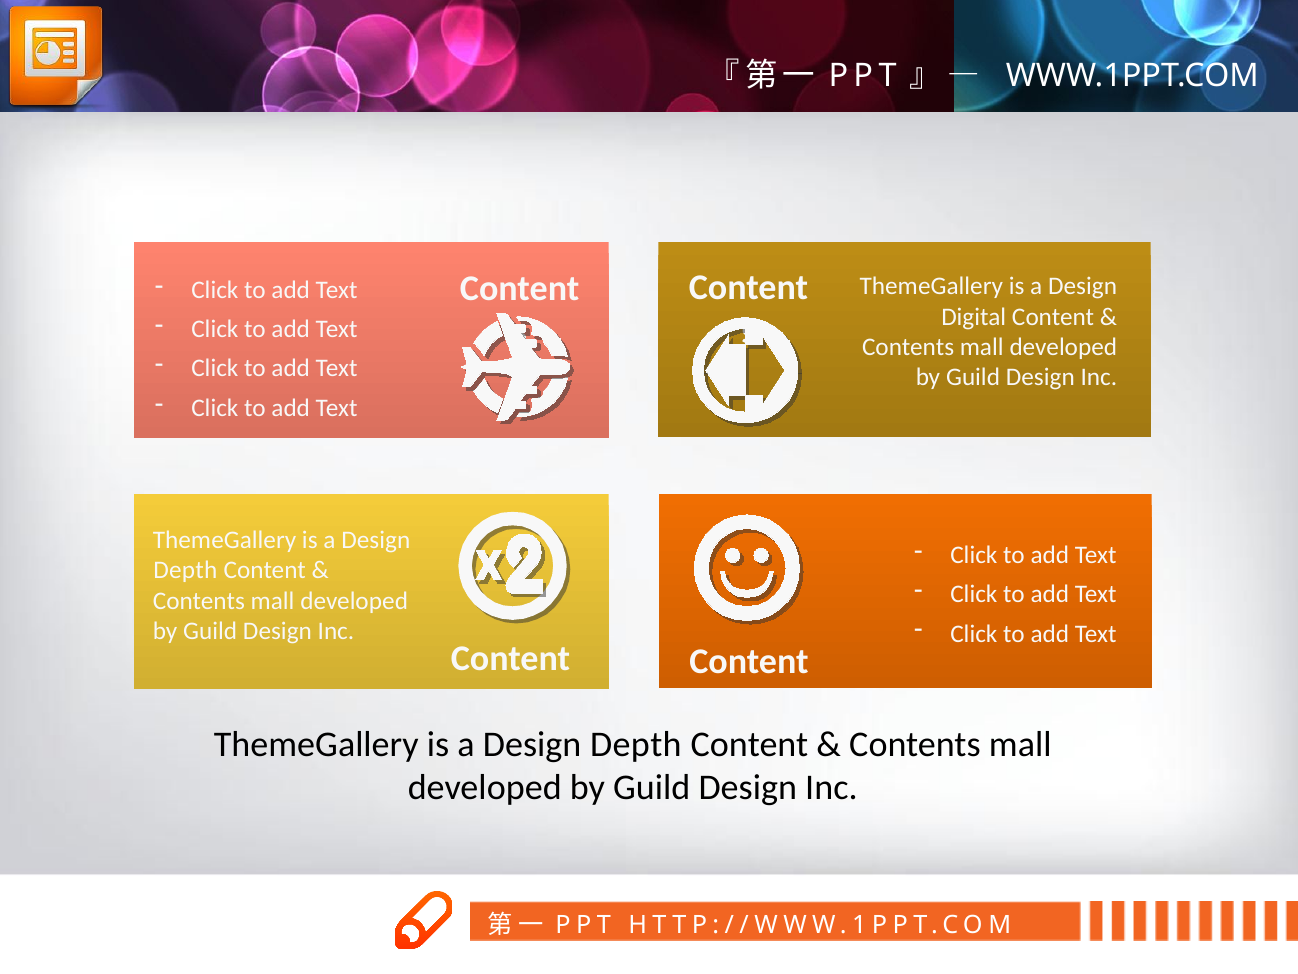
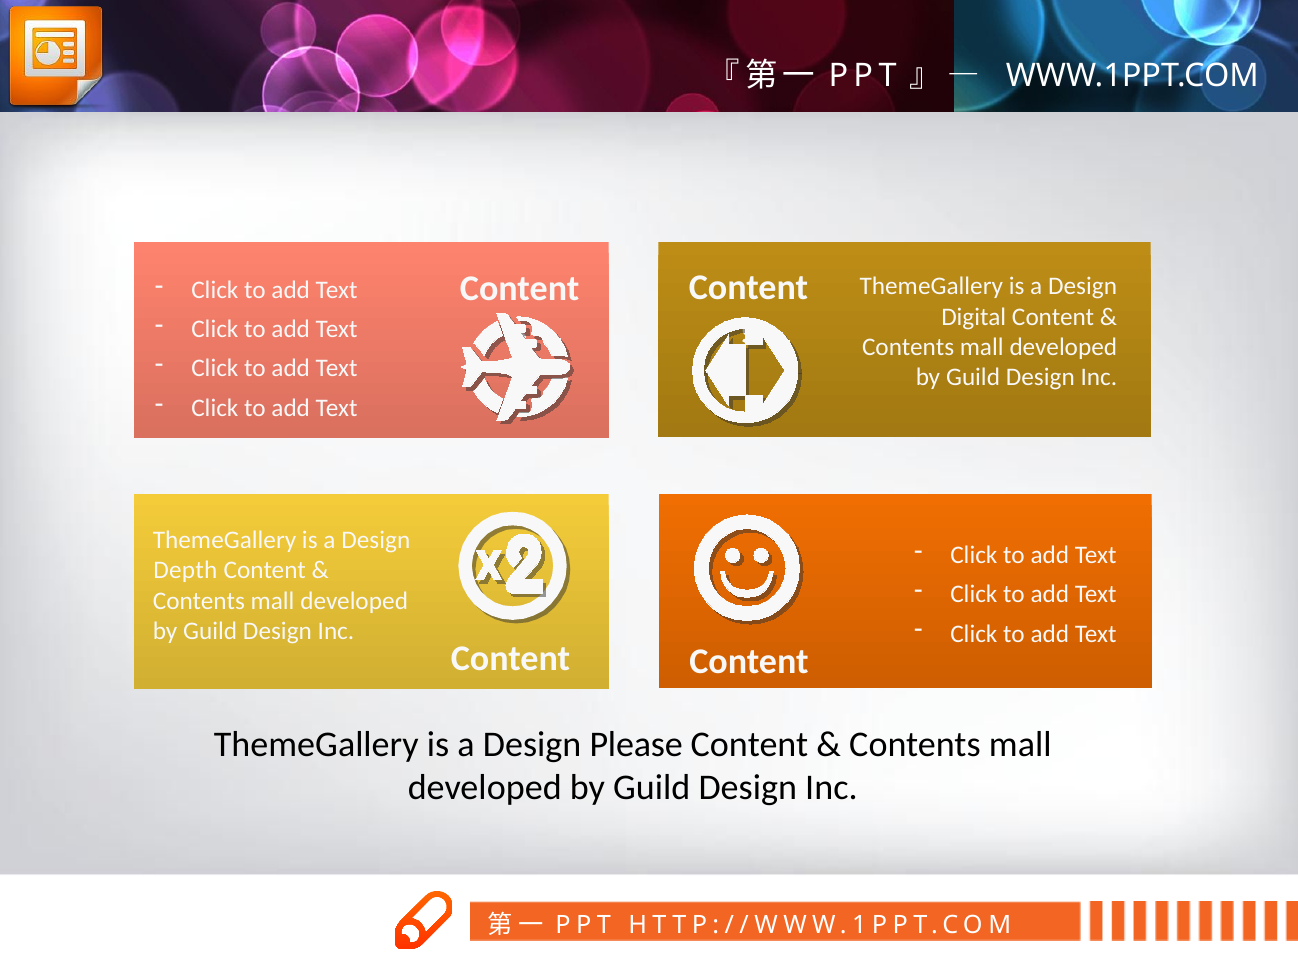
Depth at (636, 744): Depth -> Please
